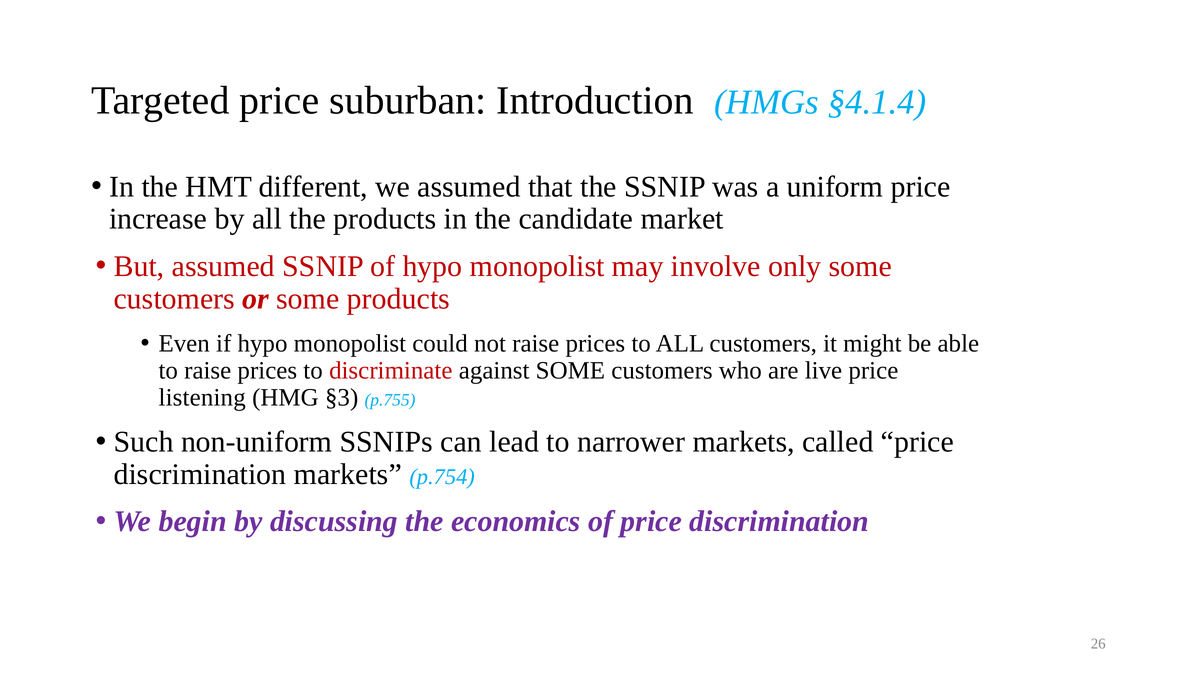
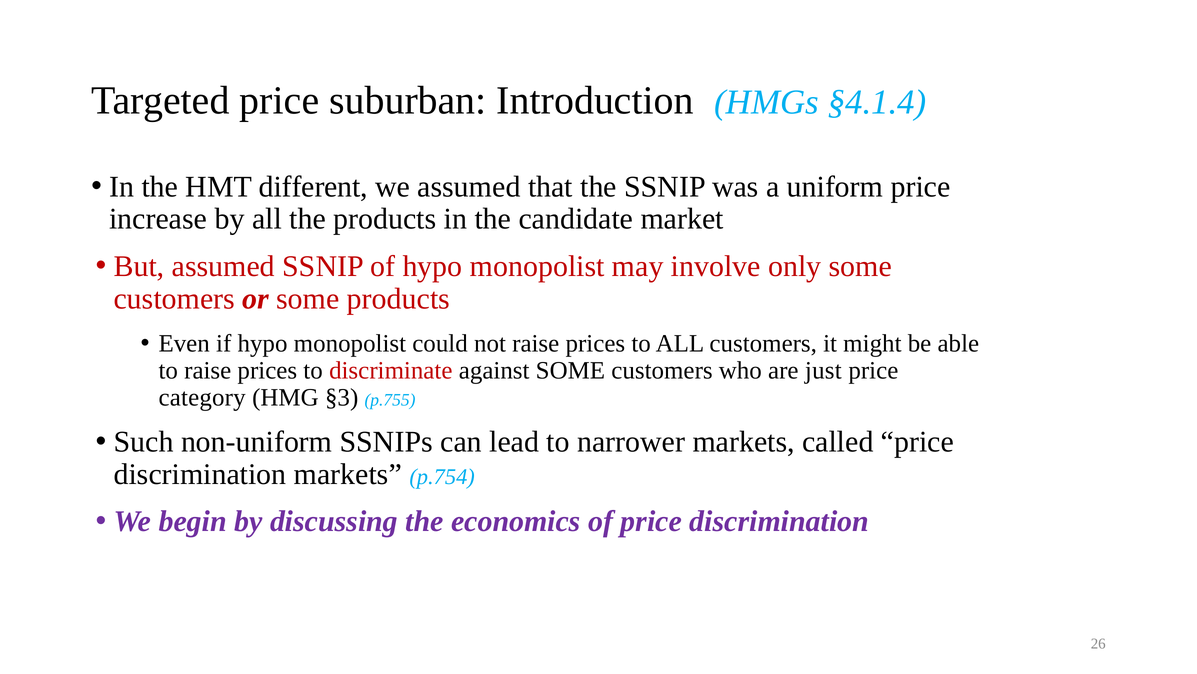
live: live -> just
listening: listening -> category
